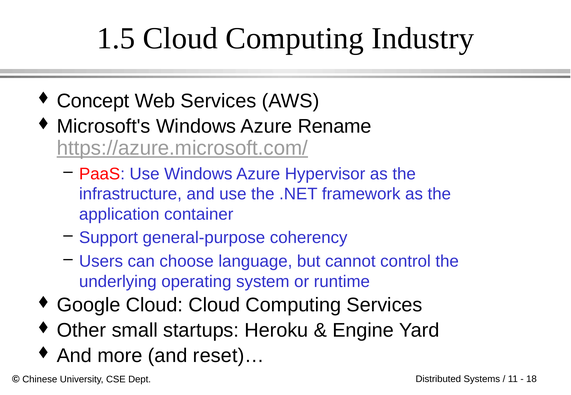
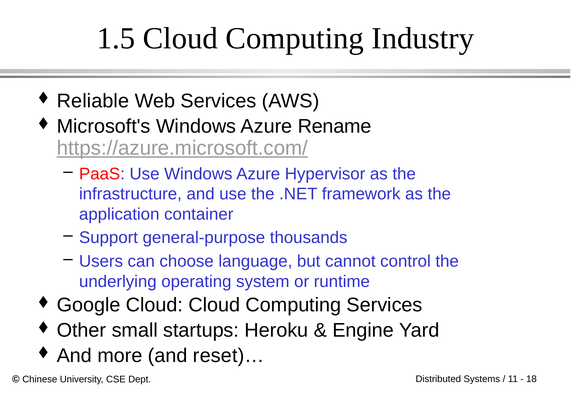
Concept: Concept -> Reliable
coherency: coherency -> thousands
